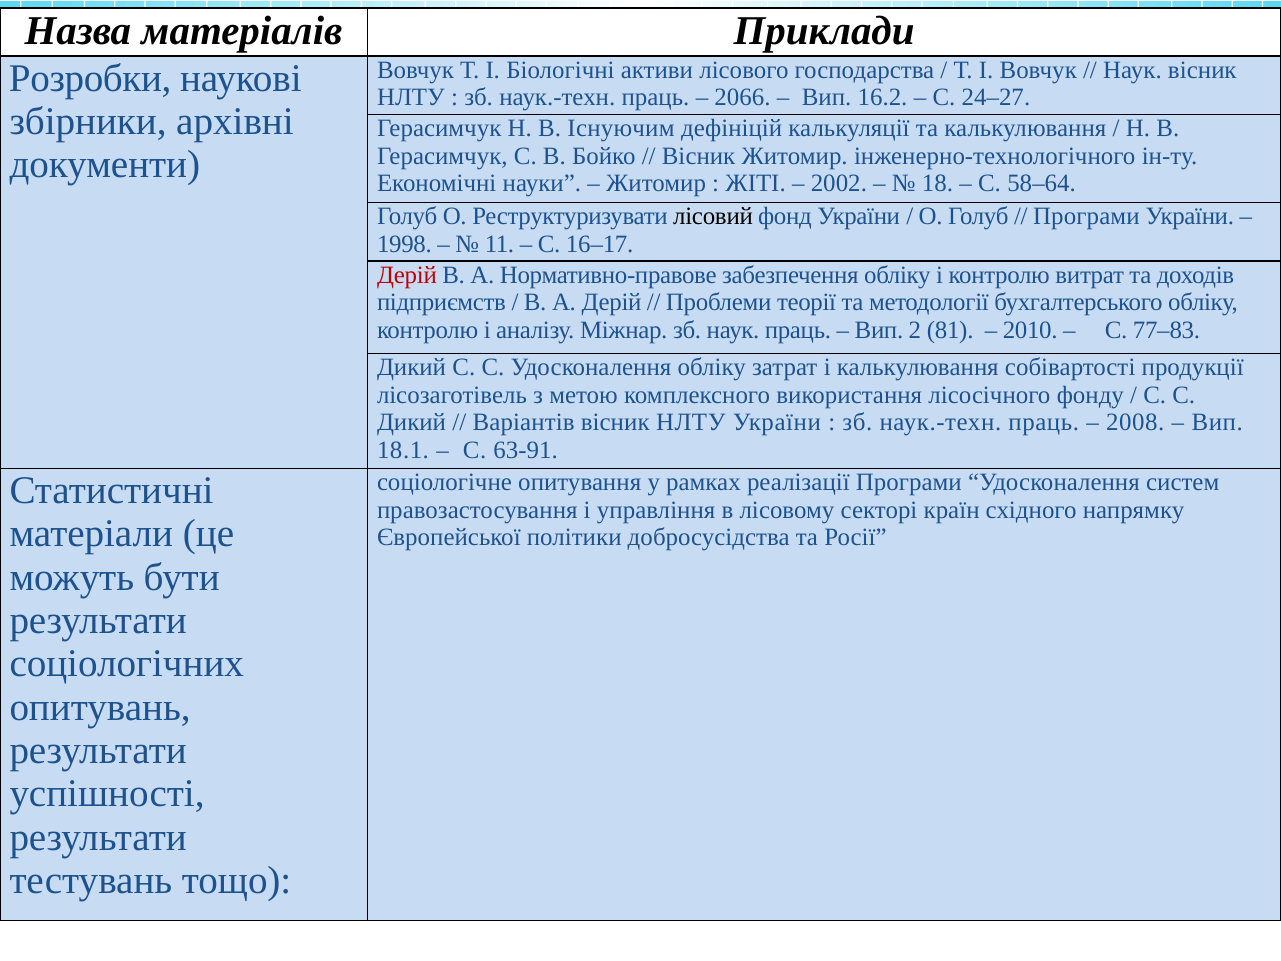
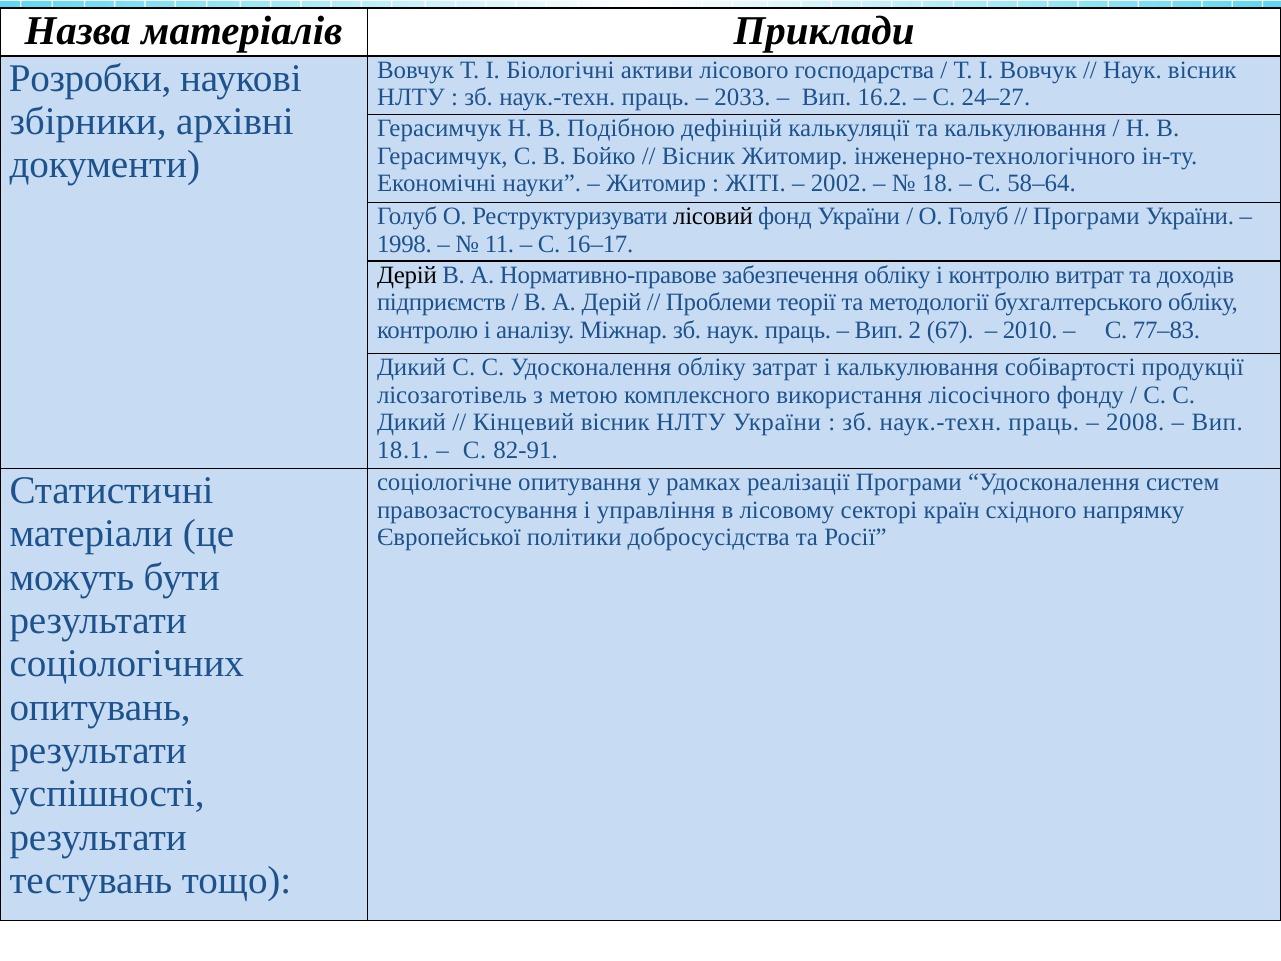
2066: 2066 -> 2033
Існуючим: Існуючим -> Подібною
Дерій at (407, 275) colour: red -> black
81: 81 -> 67
Варіантів: Варіантів -> Кінцевий
63-91: 63-91 -> 82-91
